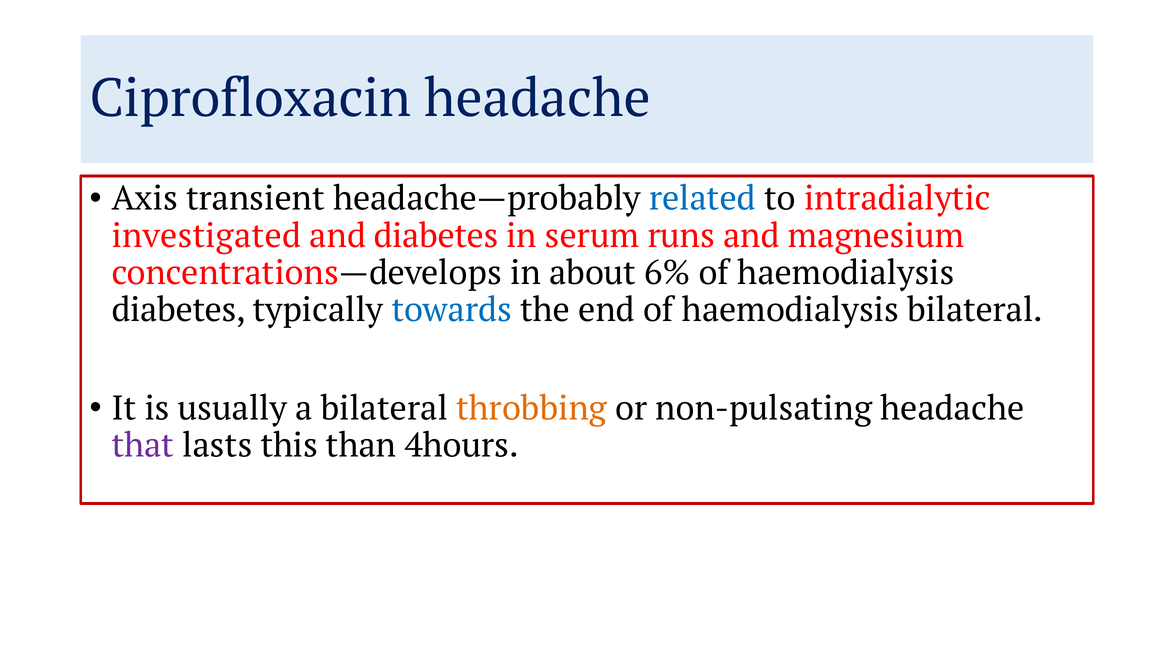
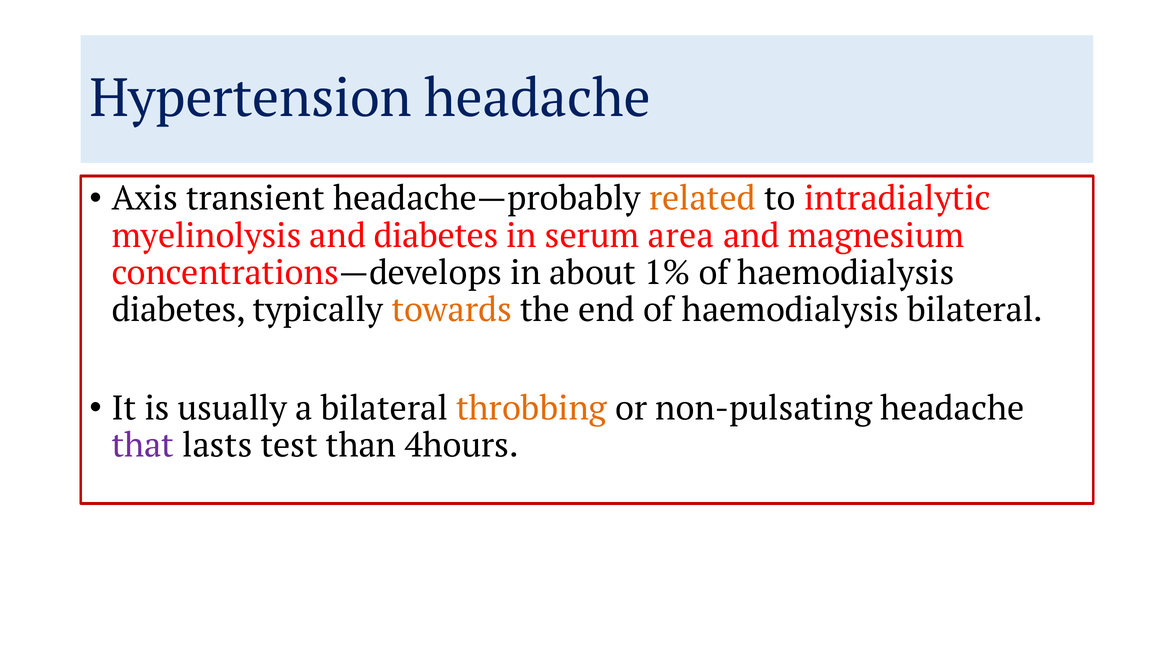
Ciprofloxacin: Ciprofloxacin -> Hypertension
related colour: blue -> orange
investigated: investigated -> myelinolysis
runs: runs -> area
6%: 6% -> 1%
towards colour: blue -> orange
this: this -> test
